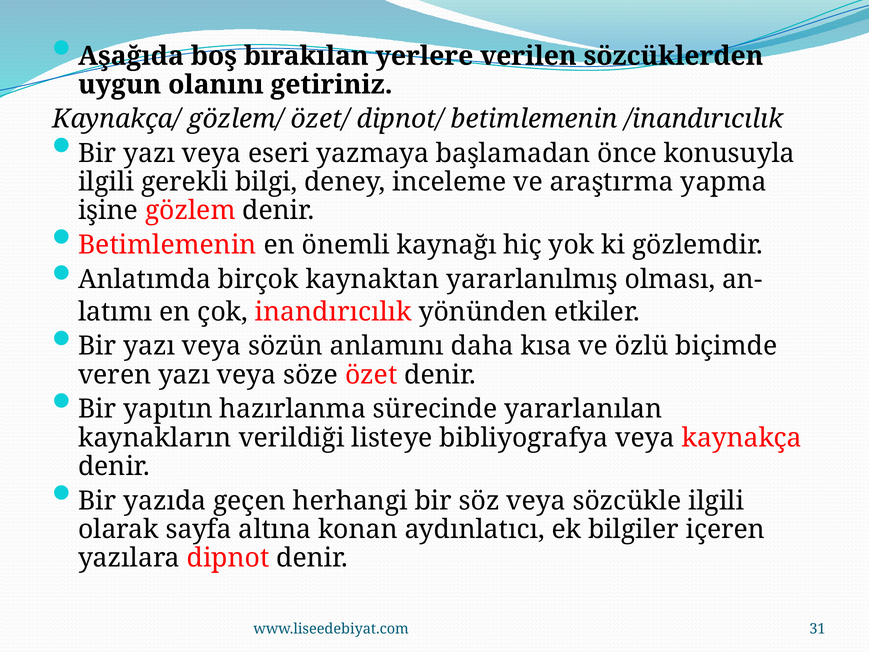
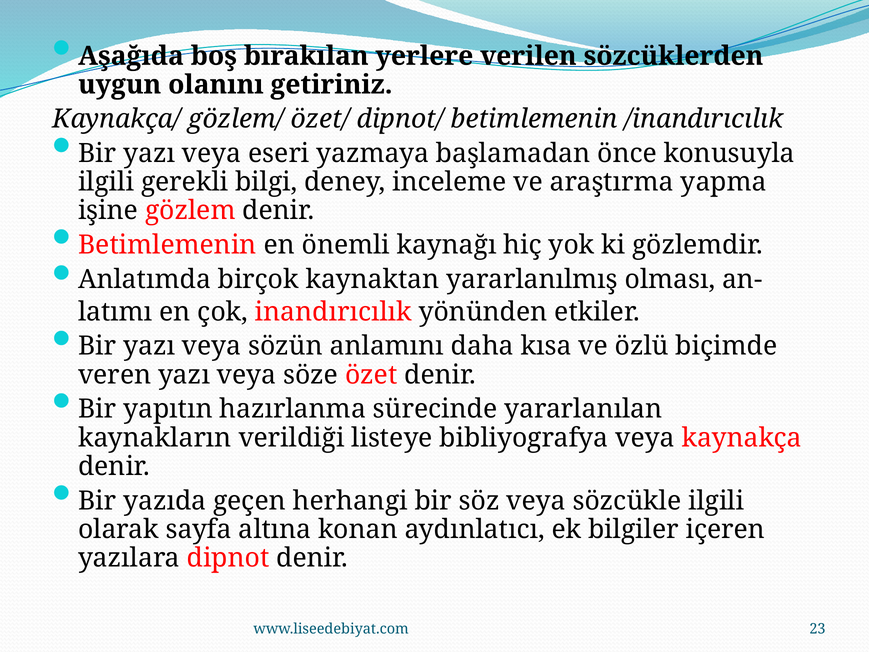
31: 31 -> 23
